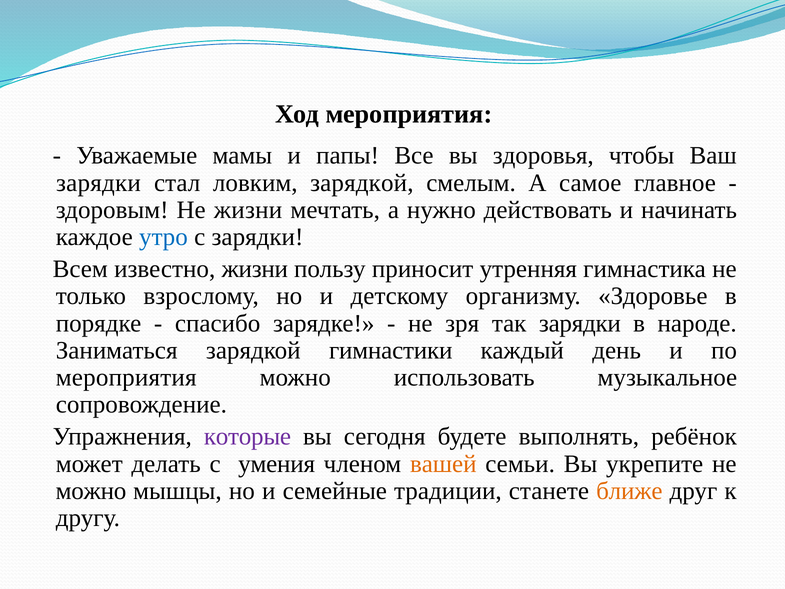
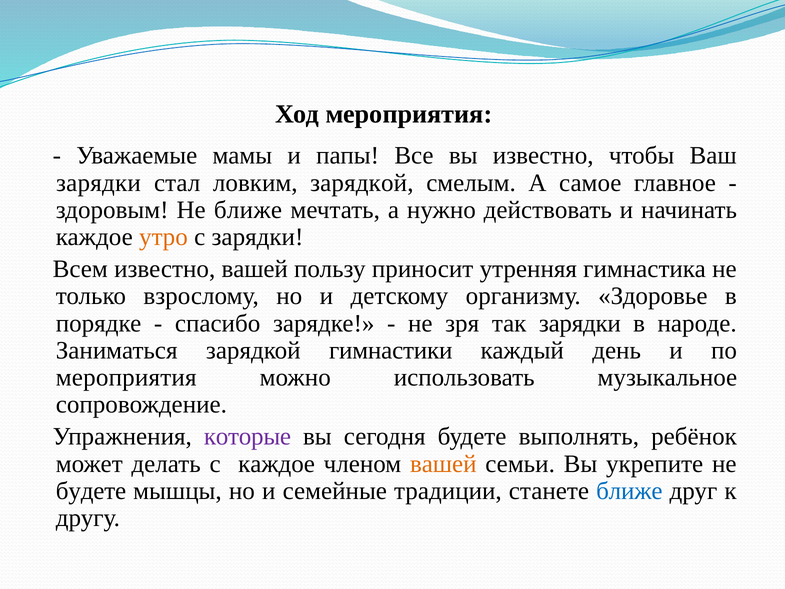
вы здоровья: здоровья -> известно
Не жизни: жизни -> ближе
утро colour: blue -> orange
известно жизни: жизни -> вашей
с умения: умения -> каждое
можно at (91, 491): можно -> будете
ближе at (629, 491) colour: orange -> blue
